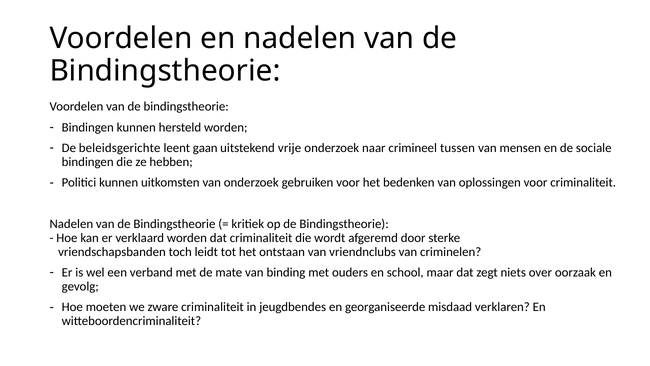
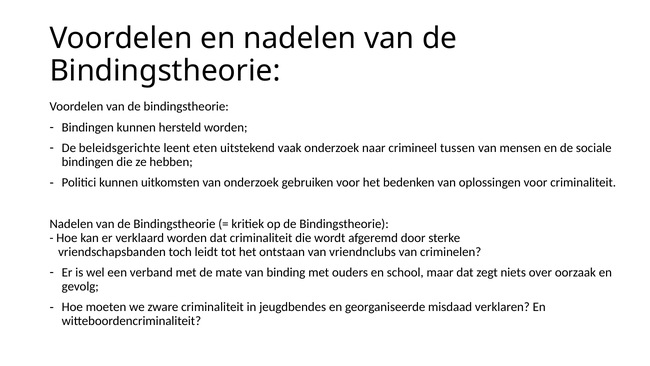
gaan: gaan -> eten
vrije: vrije -> vaak
